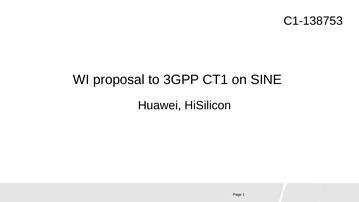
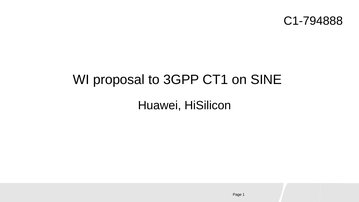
C1-138753: C1-138753 -> C1-794888
